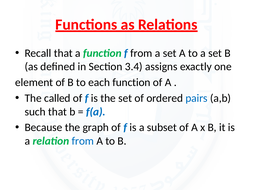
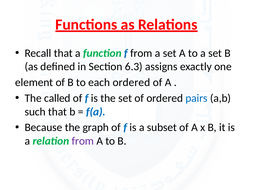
3.4: 3.4 -> 6.3
each function: function -> ordered
from at (83, 141) colour: blue -> purple
